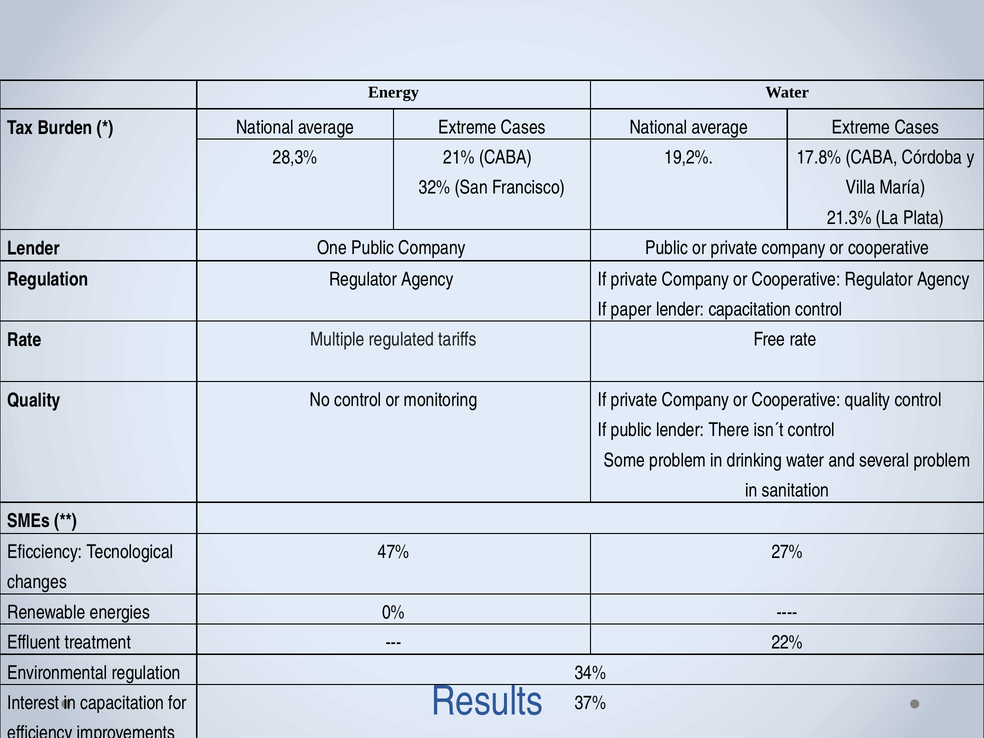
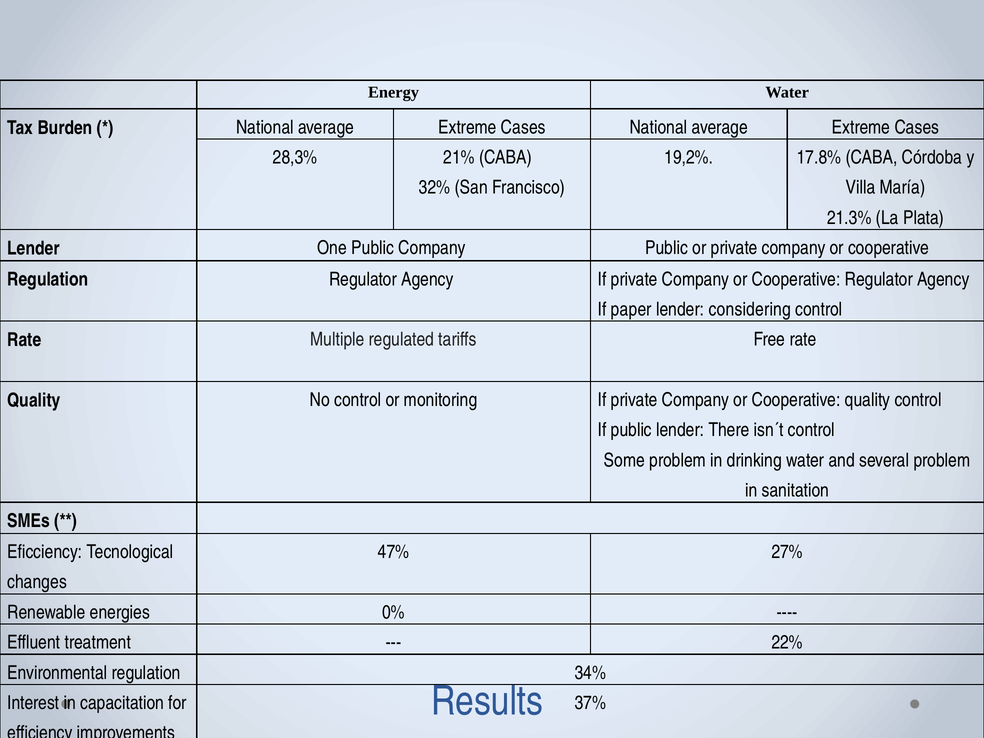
lender capacitation: capacitation -> considering
